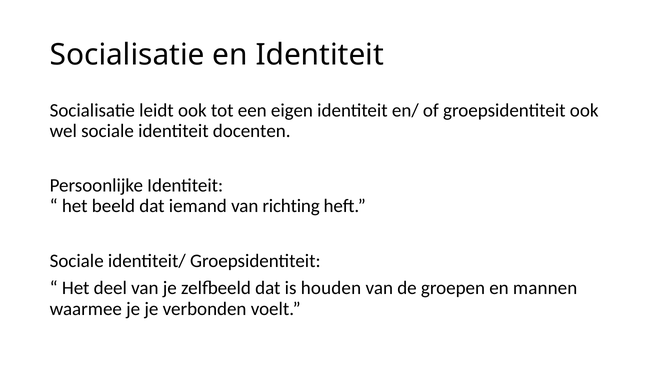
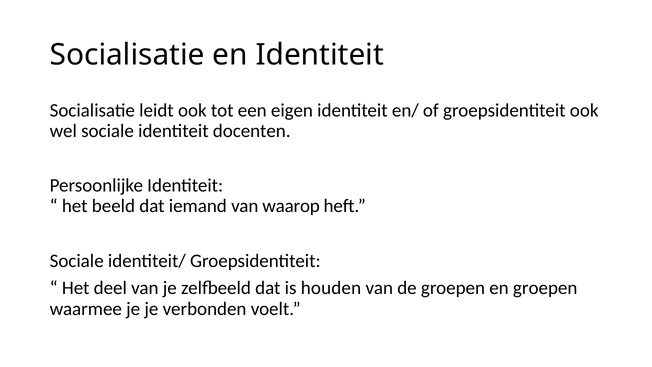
richting: richting -> waarop
en mannen: mannen -> groepen
